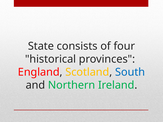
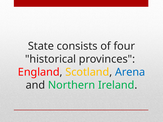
South: South -> Arena
